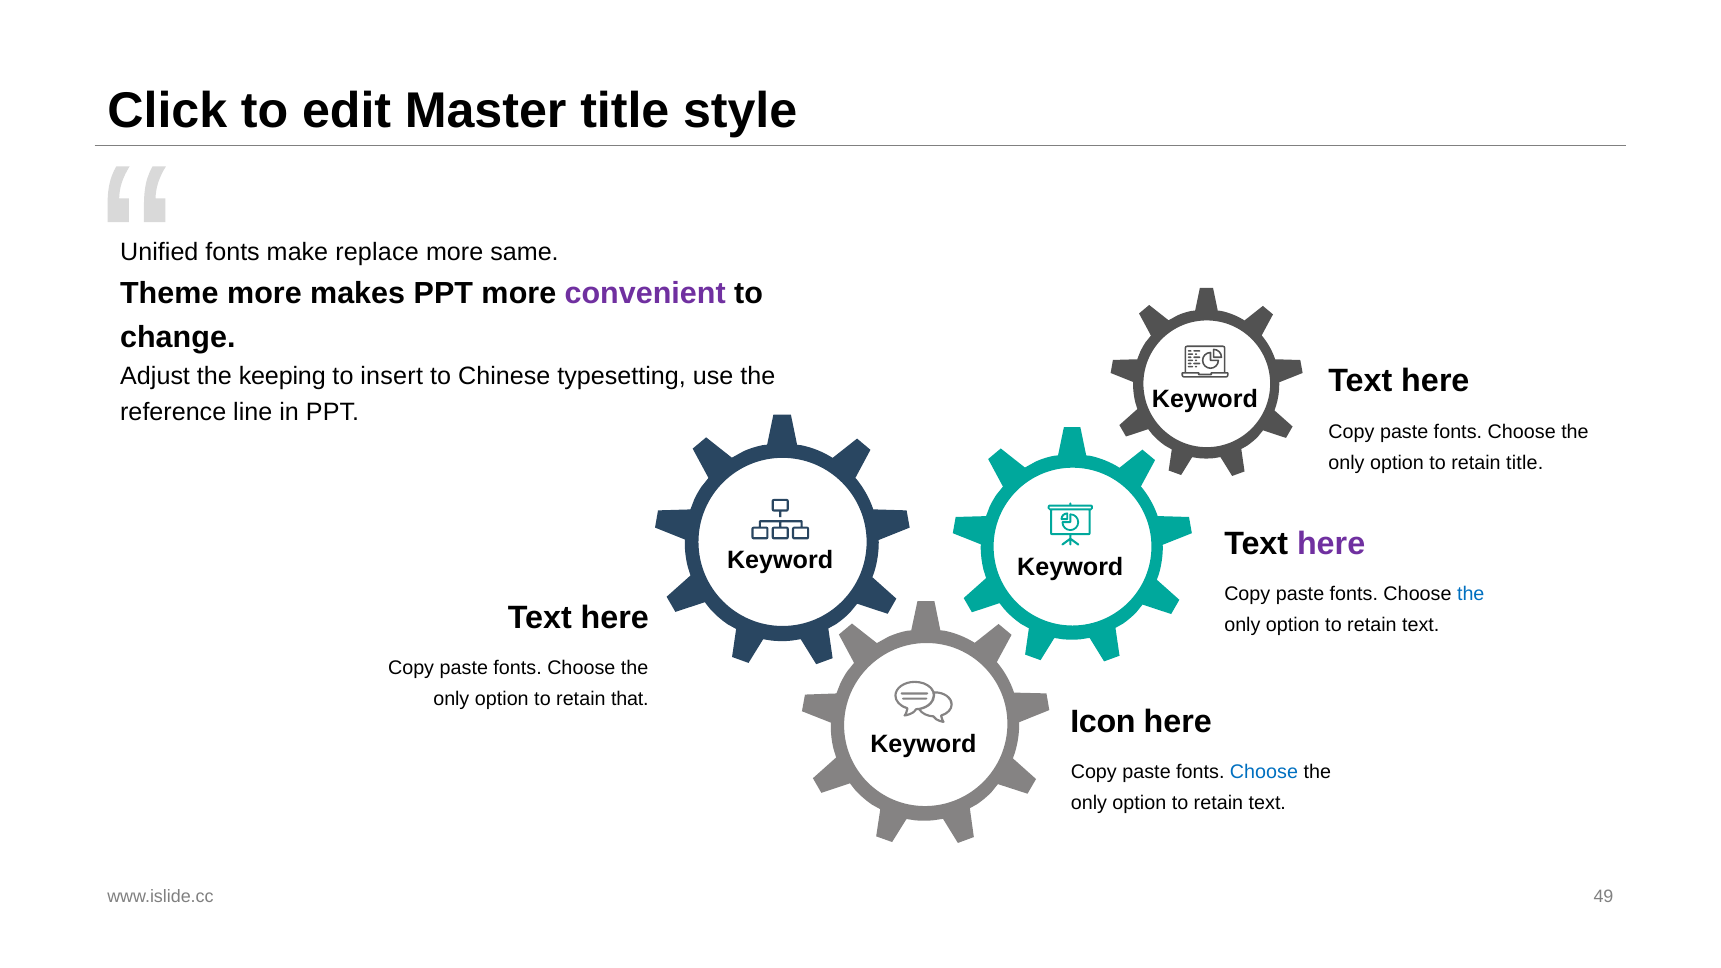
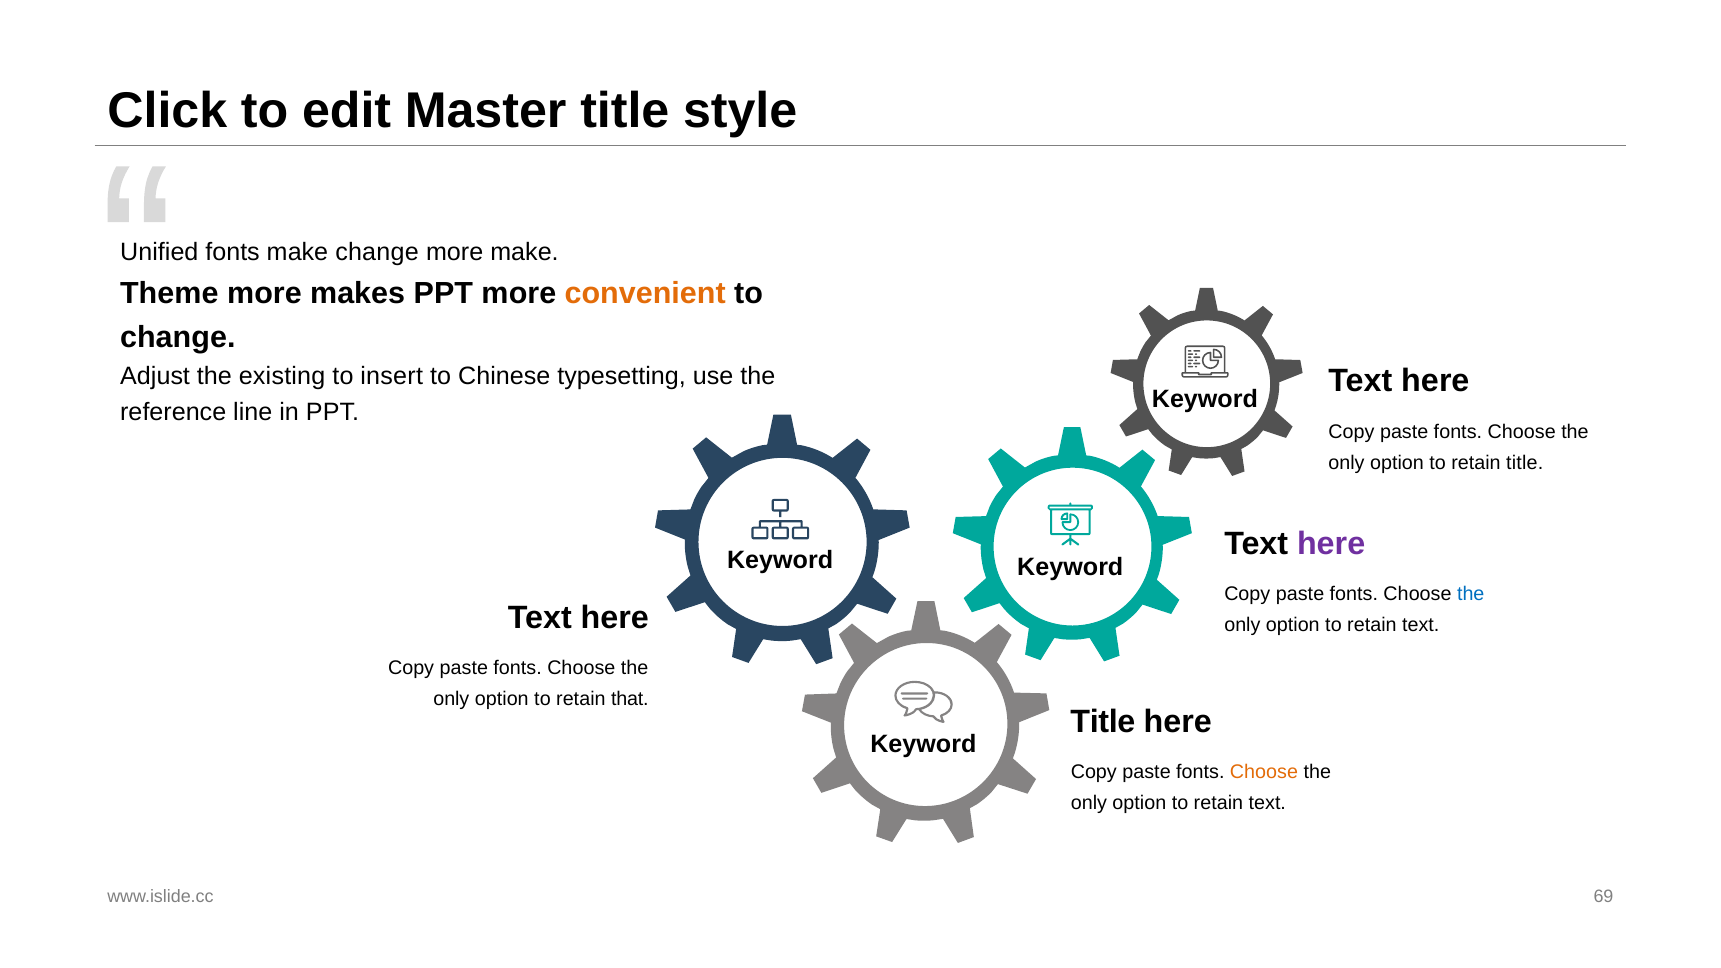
make replace: replace -> change
more same: same -> make
convenient colour: purple -> orange
keeping: keeping -> existing
Icon at (1103, 722): Icon -> Title
Choose at (1264, 772) colour: blue -> orange
49: 49 -> 69
